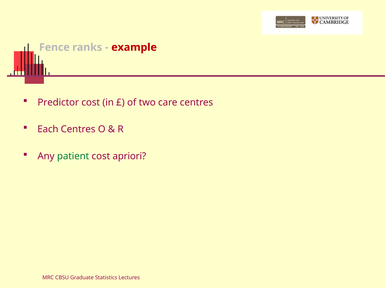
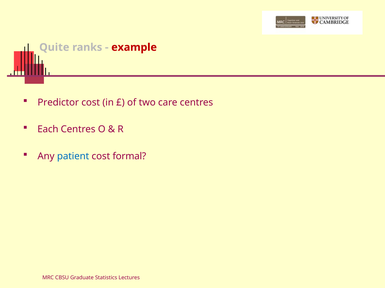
Fence: Fence -> Quite
patient colour: green -> blue
apriori: apriori -> formal
